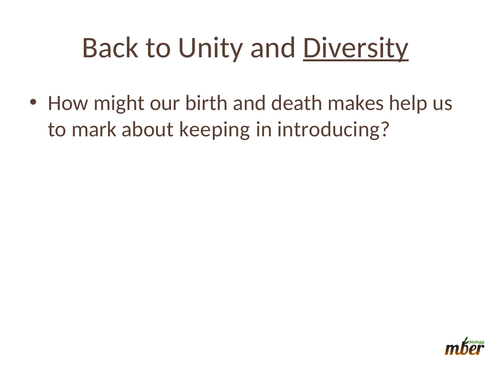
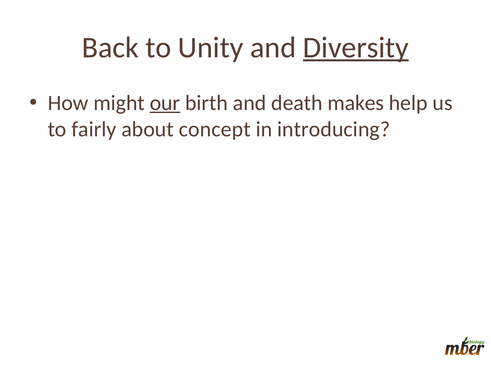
our underline: none -> present
mark: mark -> fairly
keeping: keeping -> concept
